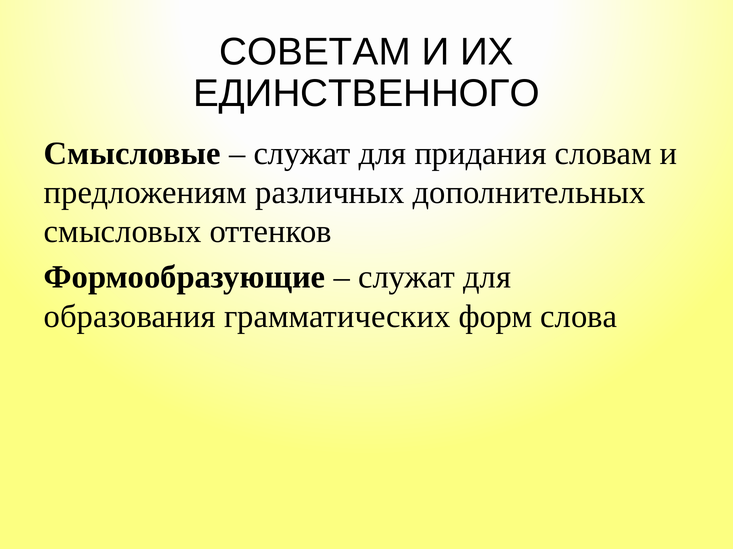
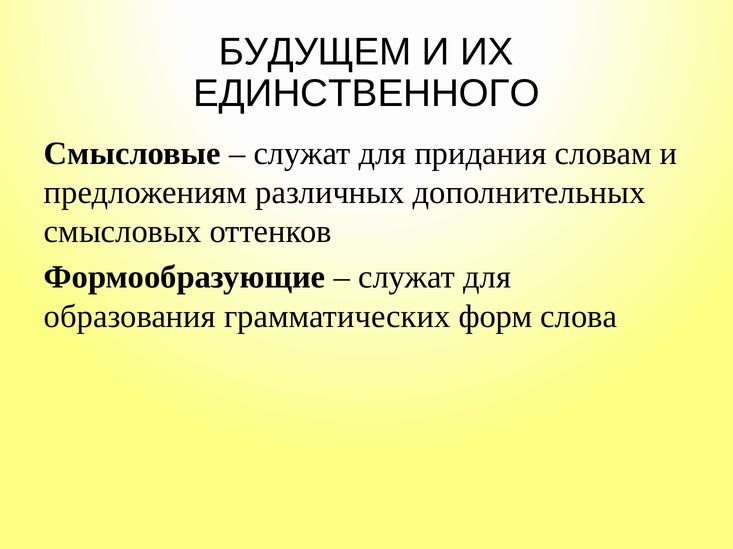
СОВЕТАМ: СОВЕТАМ -> БУДУЩЕМ
